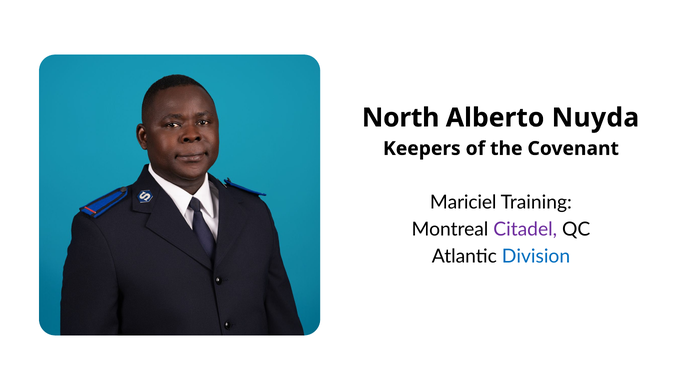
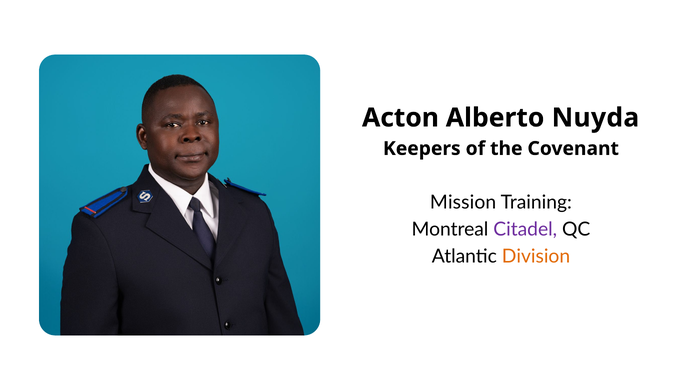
North: North -> Acton
Mariciel: Mariciel -> Mission
Division colour: blue -> orange
